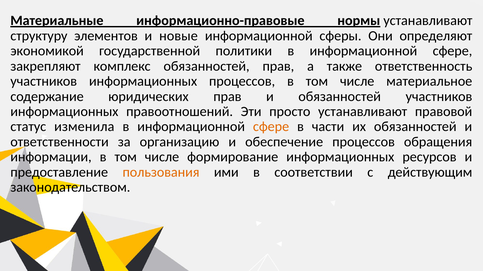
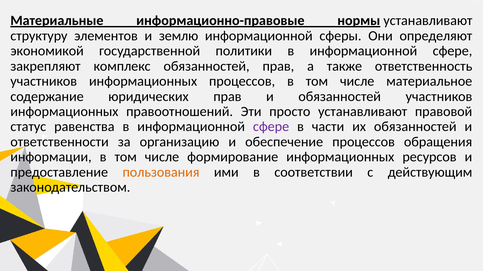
новые: новые -> землю
изменила: изменила -> равенства
сфере at (271, 127) colour: orange -> purple
